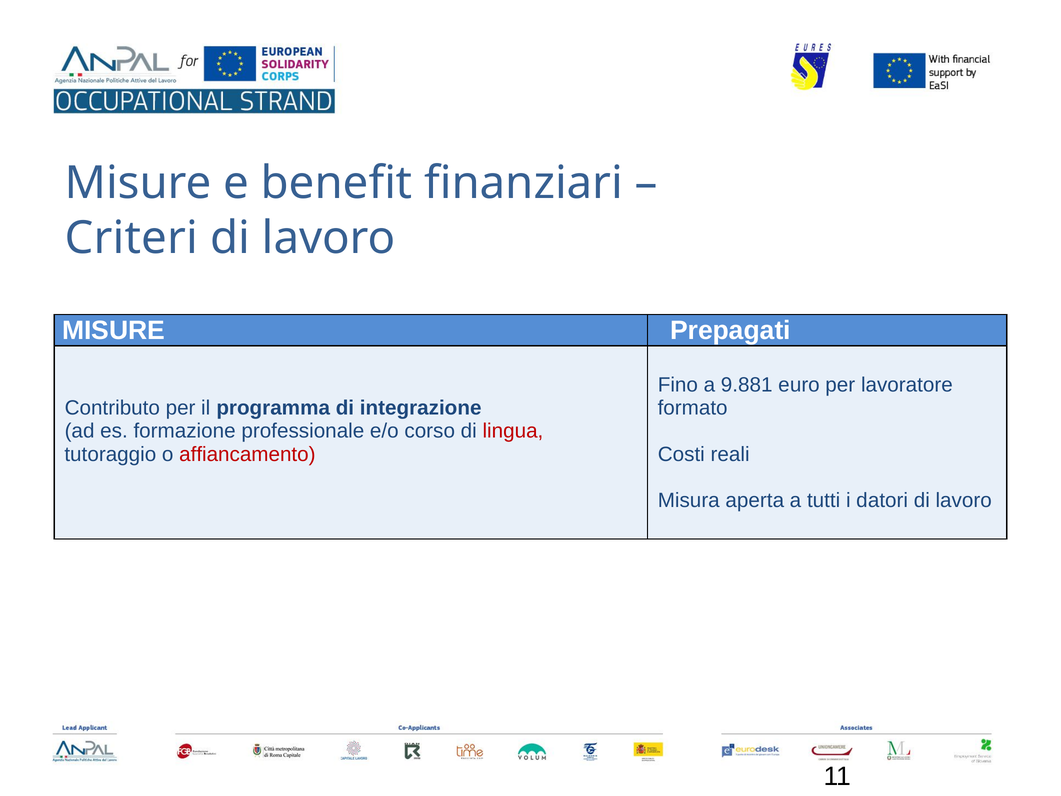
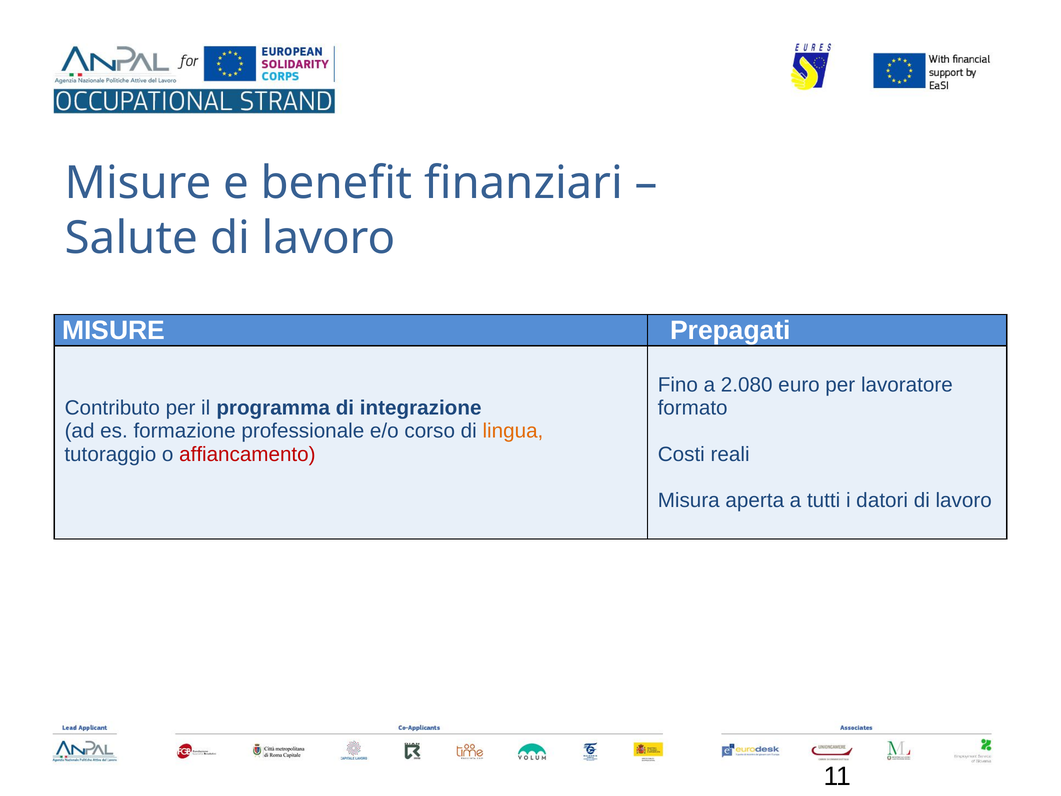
Criteri: Criteri -> Salute
9.881: 9.881 -> 2.080
lingua colour: red -> orange
